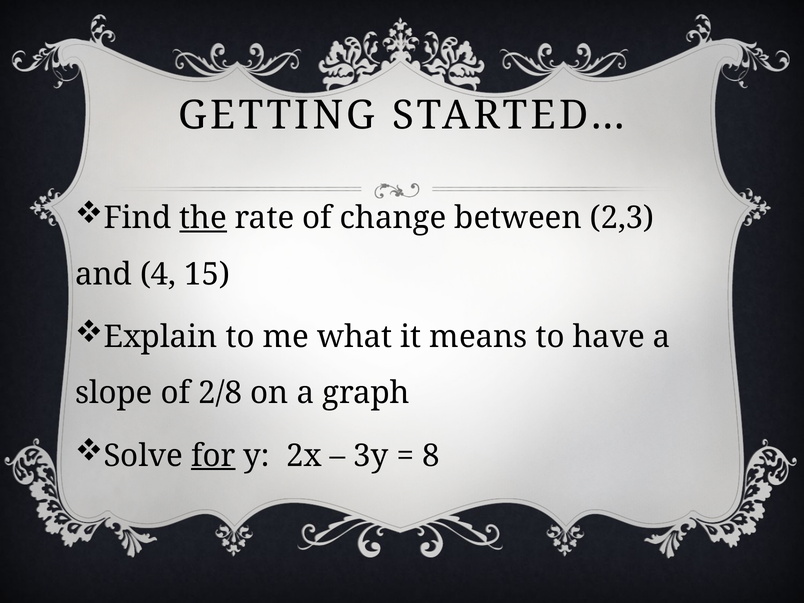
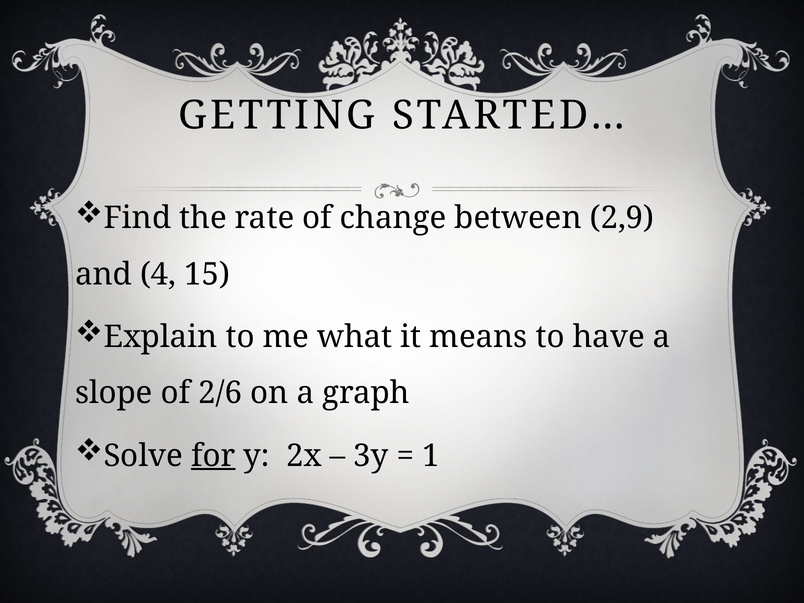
the underline: present -> none
2,3: 2,3 -> 2,9
2/8: 2/8 -> 2/6
8: 8 -> 1
